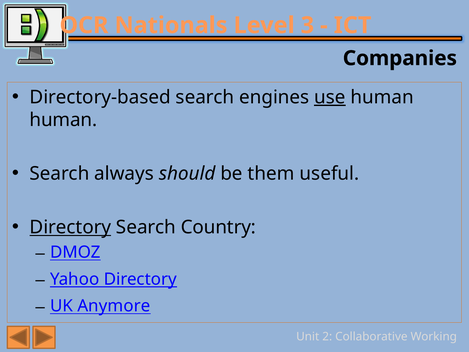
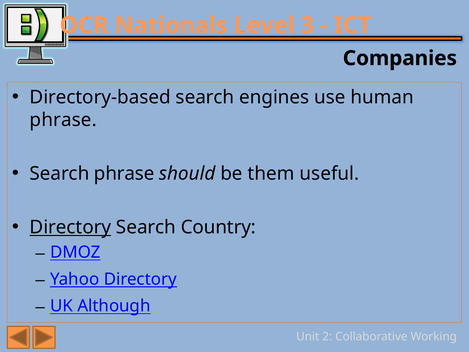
use underline: present -> none
human at (63, 120): human -> phrase
Search always: always -> phrase
Anymore: Anymore -> Although
